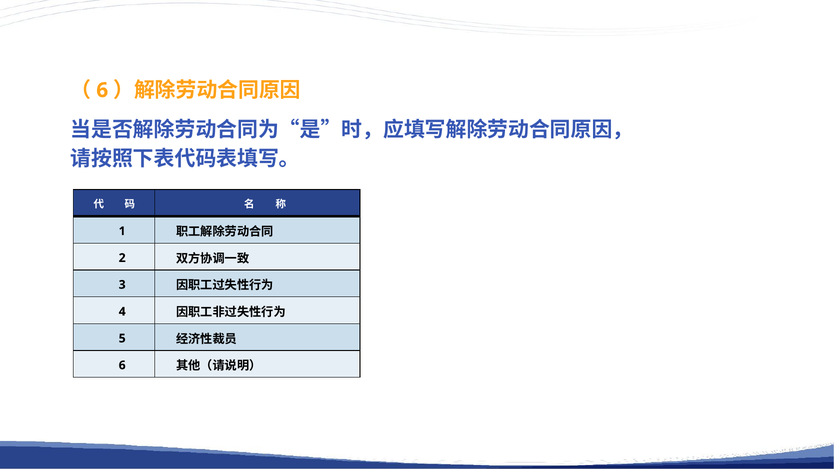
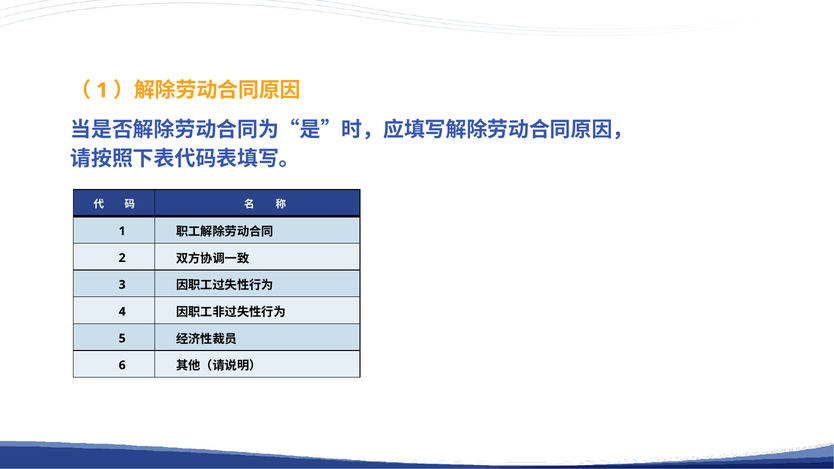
6 at (102, 90): 6 -> 1
